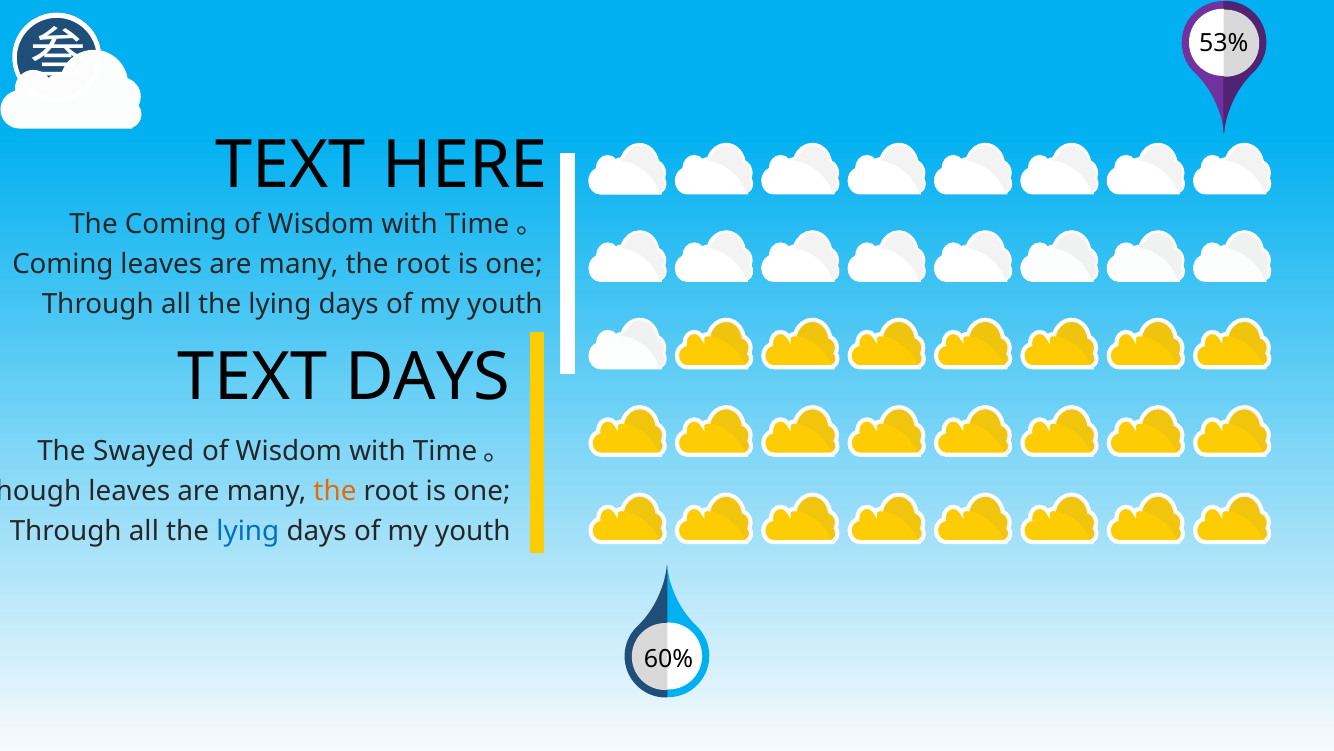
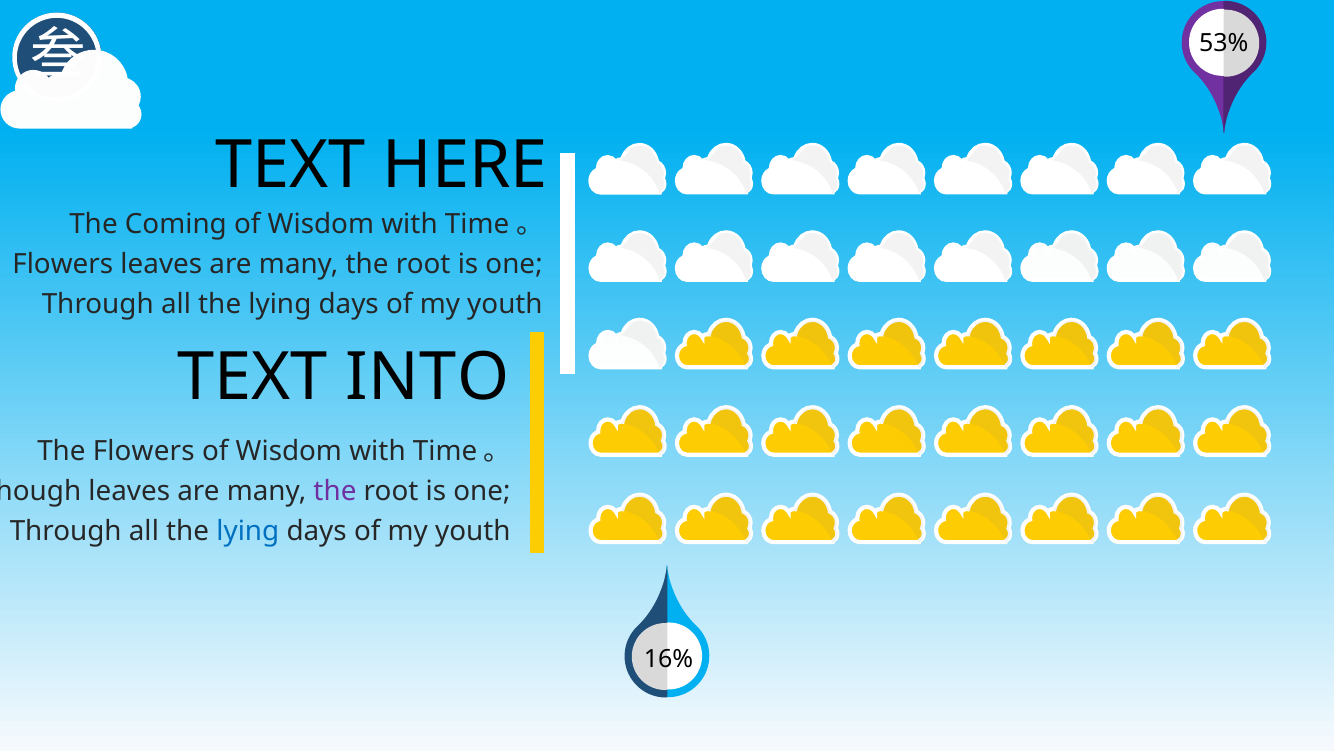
Coming at (63, 264): Coming -> Flowers
TEXT DAYS: DAYS -> INTO
The Swayed: Swayed -> Flowers
the at (335, 491) colour: orange -> purple
60%: 60% -> 16%
